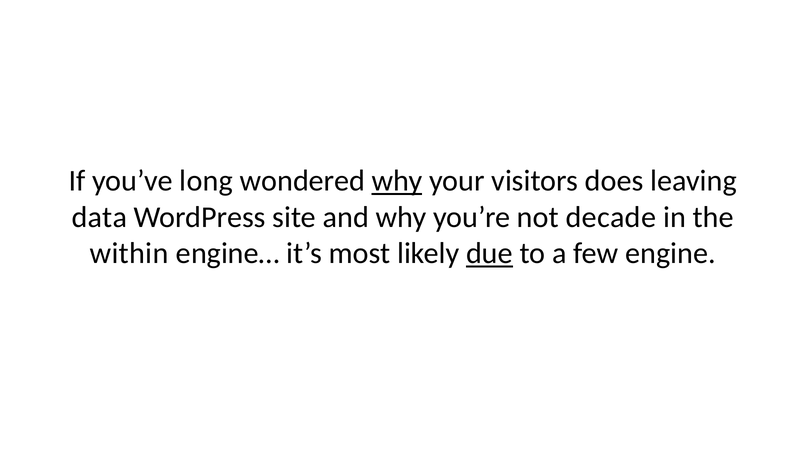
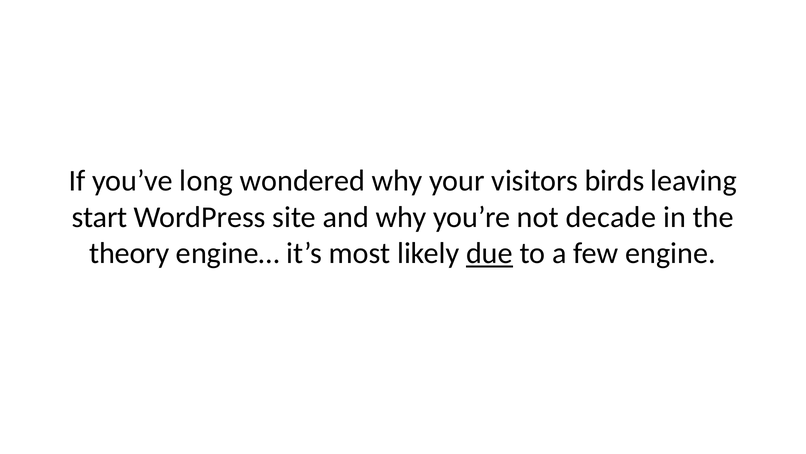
why at (397, 181) underline: present -> none
does: does -> birds
data: data -> start
within: within -> theory
